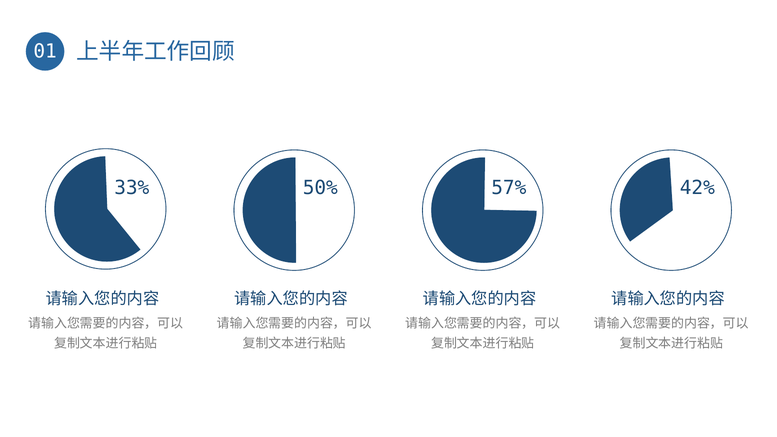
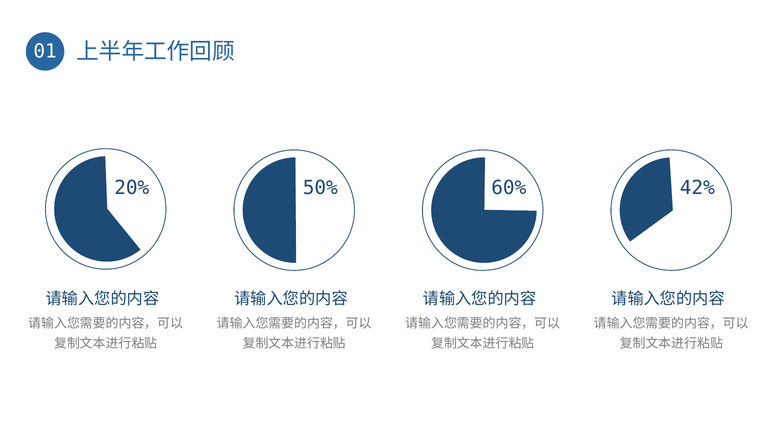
33%: 33% -> 20%
57%: 57% -> 60%
